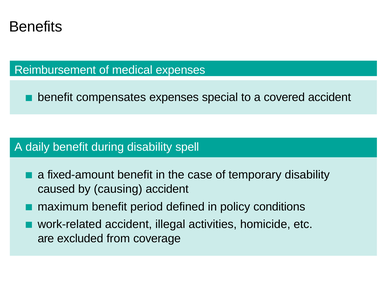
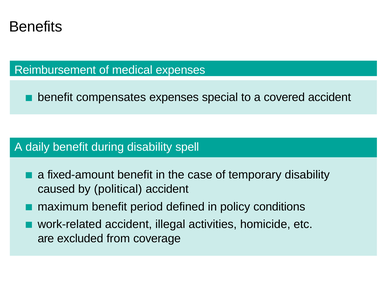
causing: causing -> political
